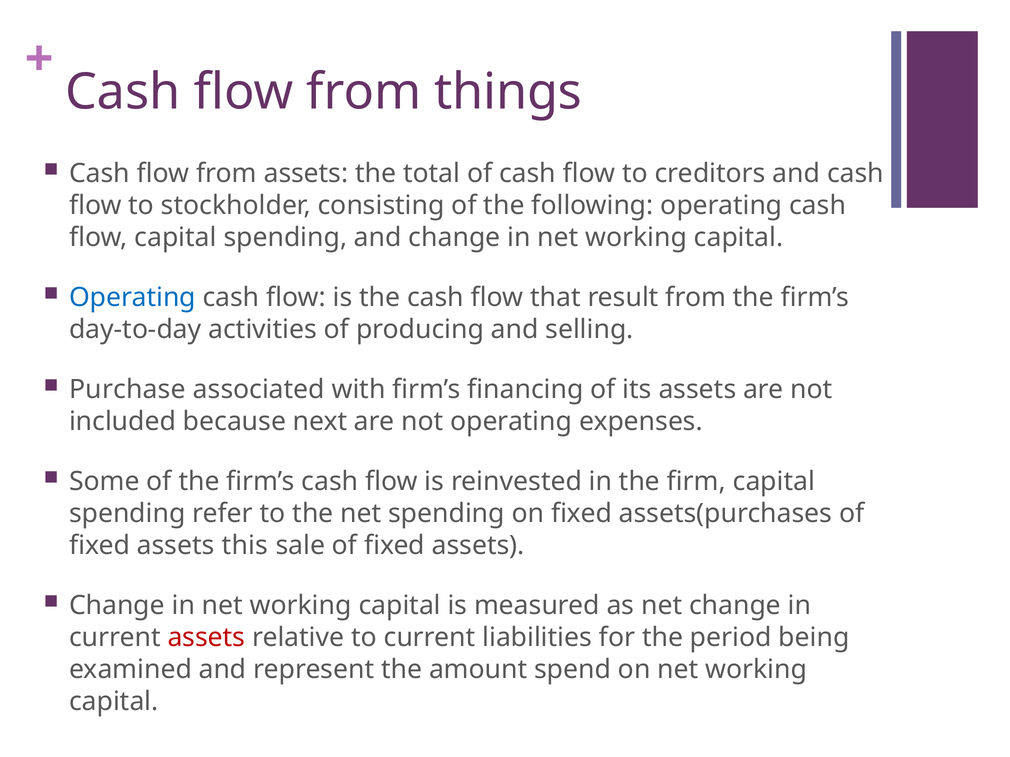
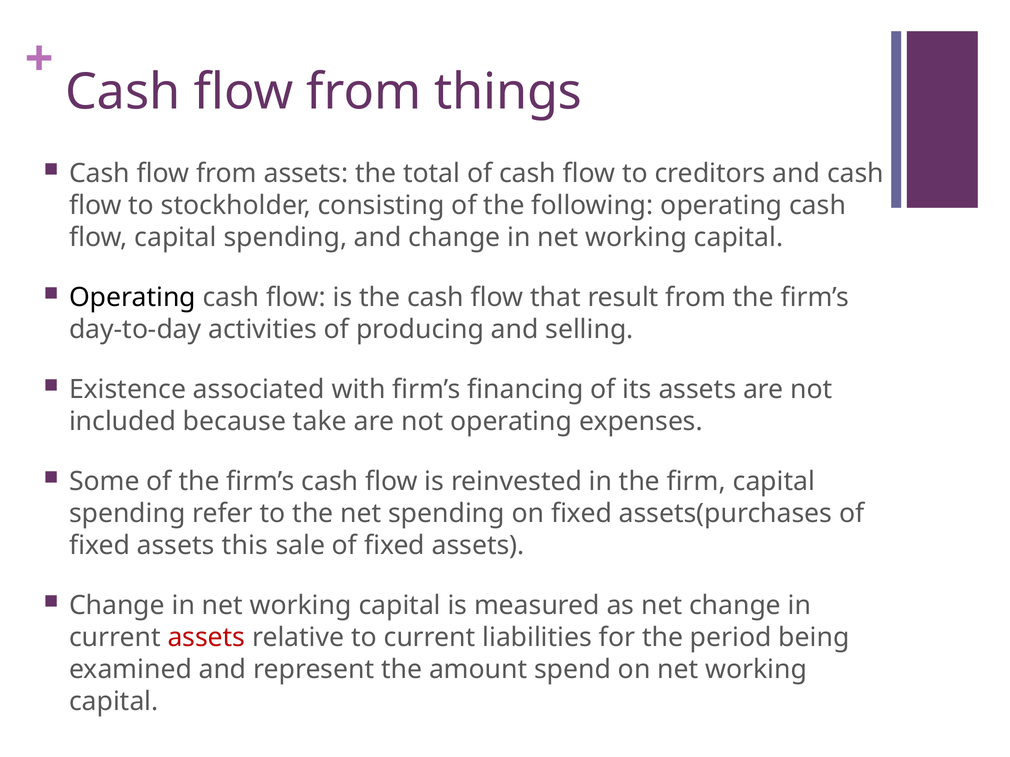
Operating at (132, 298) colour: blue -> black
Purchase: Purchase -> Existence
next: next -> take
